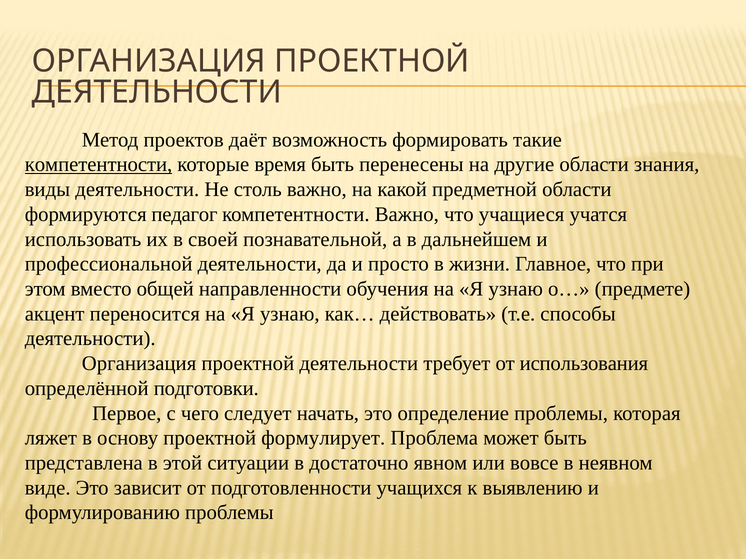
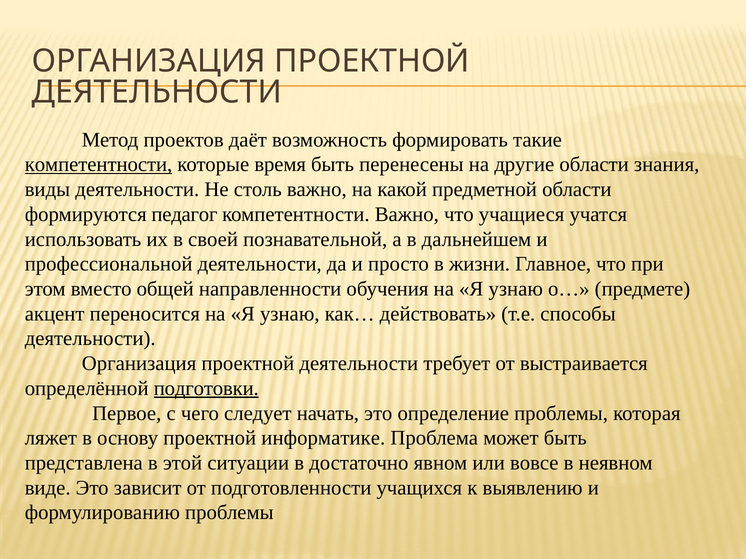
использования: использования -> выстраивается
подготовки underline: none -> present
формулирует: формулирует -> информатике
